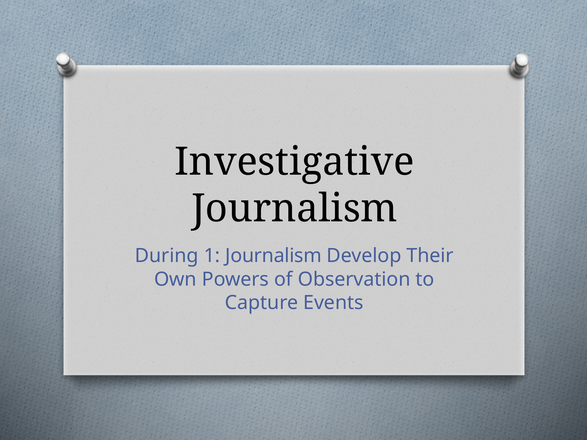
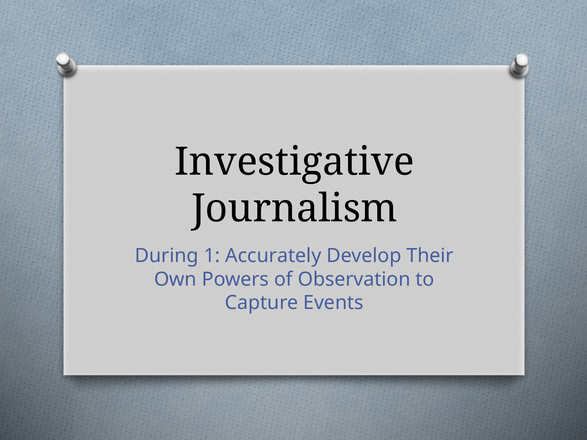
1 Journalism: Journalism -> Accurately
